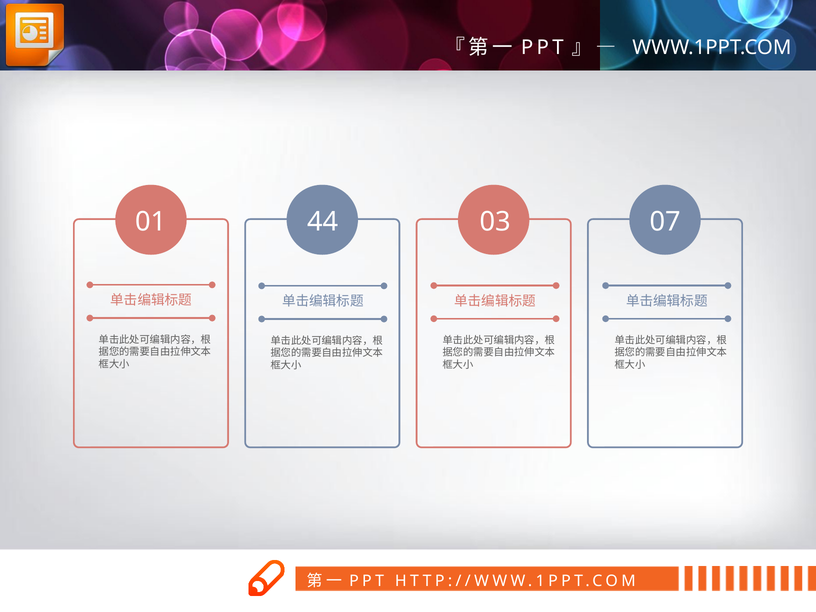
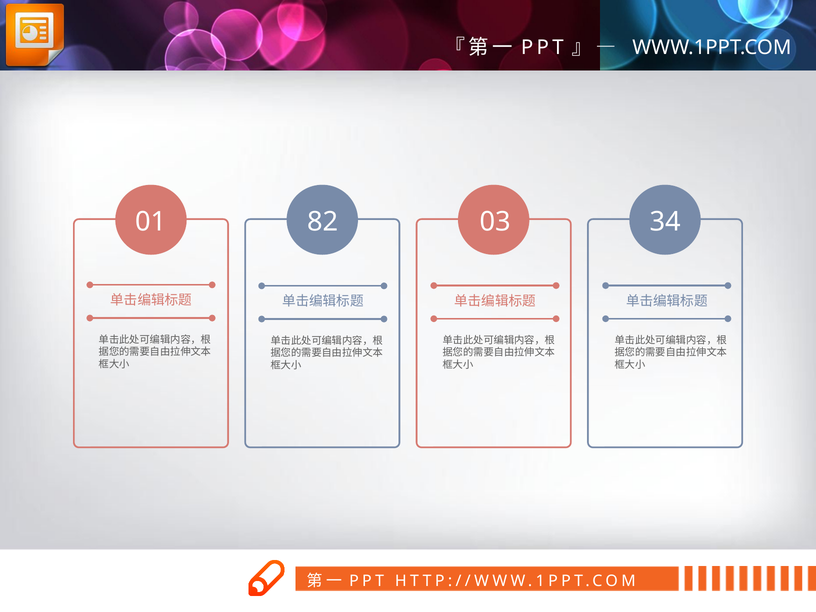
44: 44 -> 82
07: 07 -> 34
